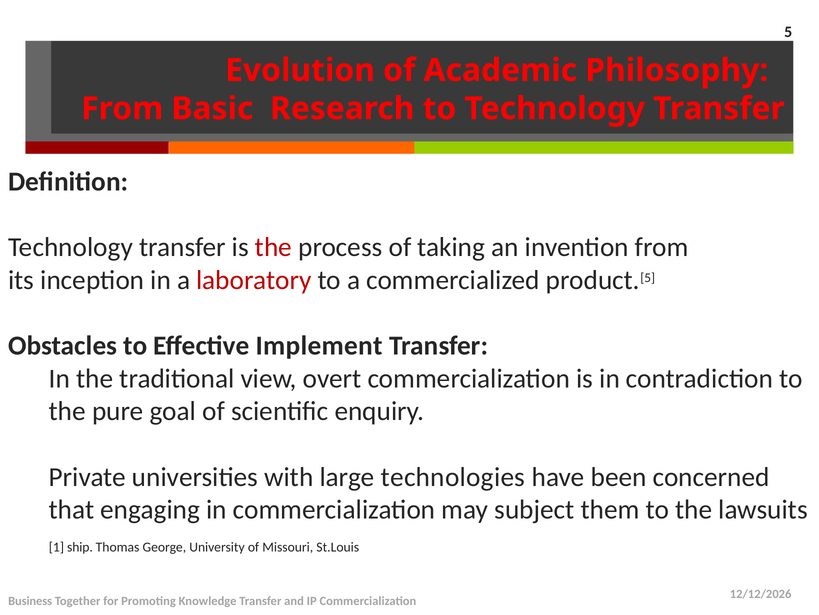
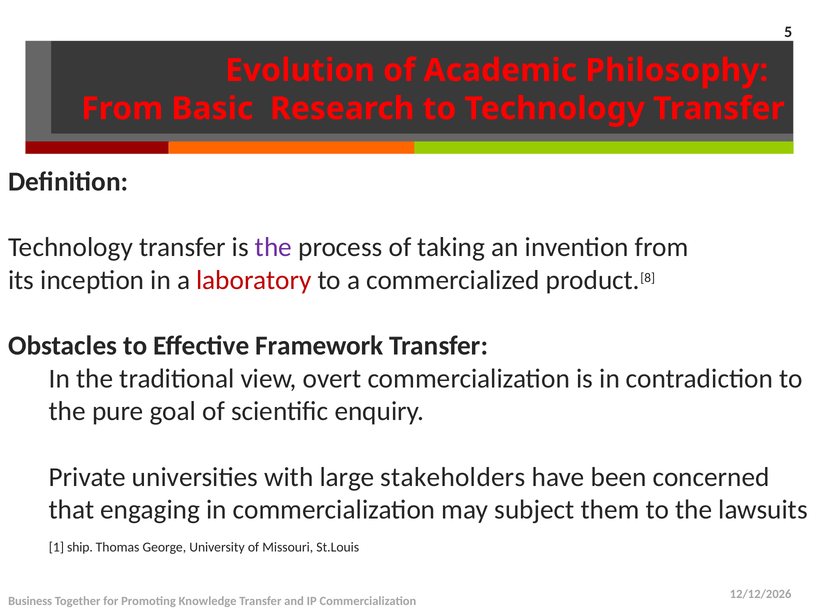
the at (273, 247) colour: red -> purple
5 at (648, 278): 5 -> 8
Implement: Implement -> Framework
technologies: technologies -> stakeholders
